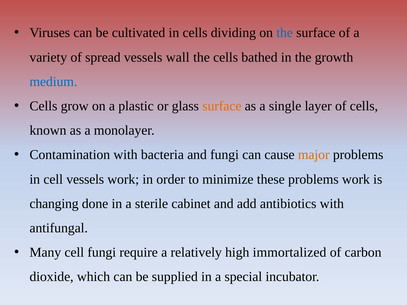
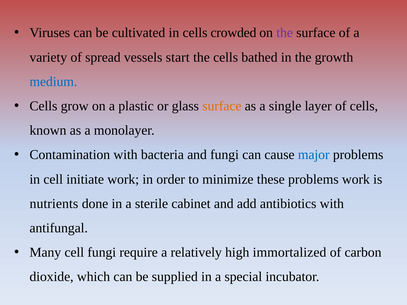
dividing: dividing -> crowded
the at (285, 33) colour: blue -> purple
wall: wall -> start
major colour: orange -> blue
cell vessels: vessels -> initiate
changing: changing -> nutrients
